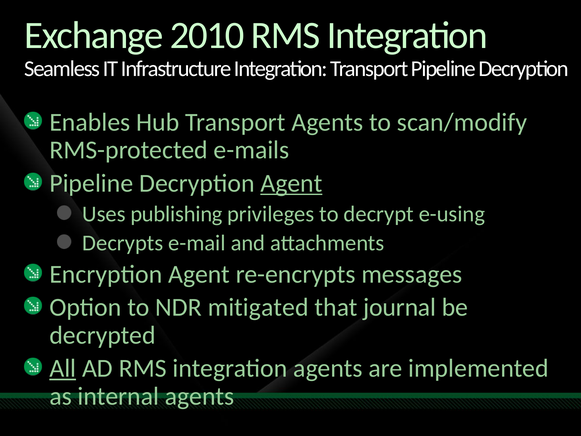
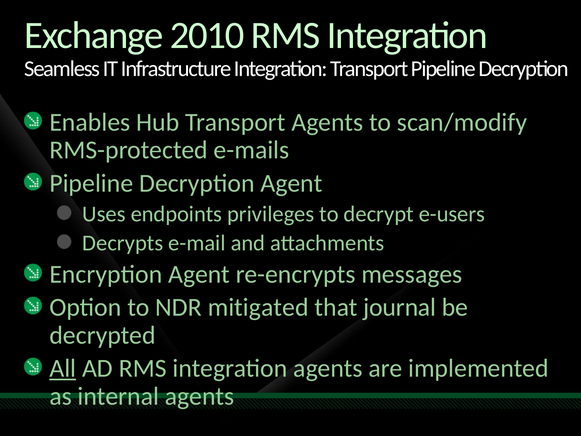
Agent at (291, 183) underline: present -> none
publishing: publishing -> endpoints
e-using: e-using -> e-users
